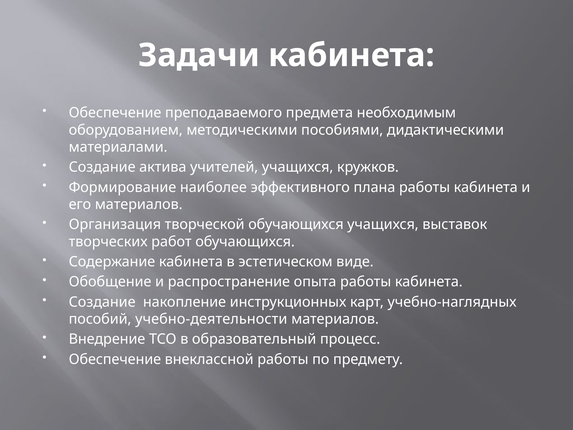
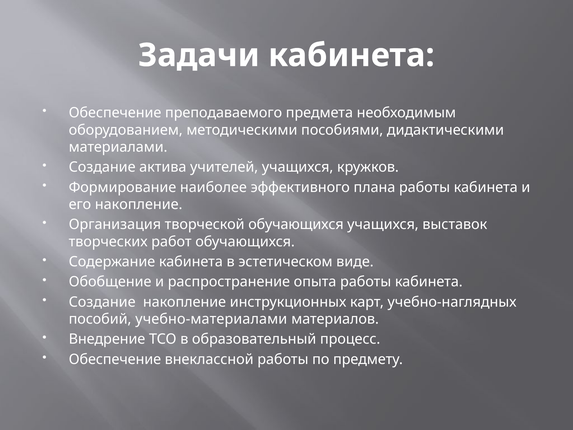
его материалов: материалов -> накопление
учебно-деятельности: учебно-деятельности -> учебно-материалами
